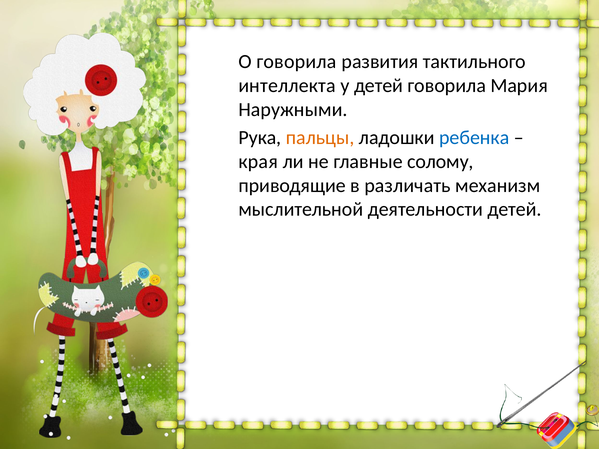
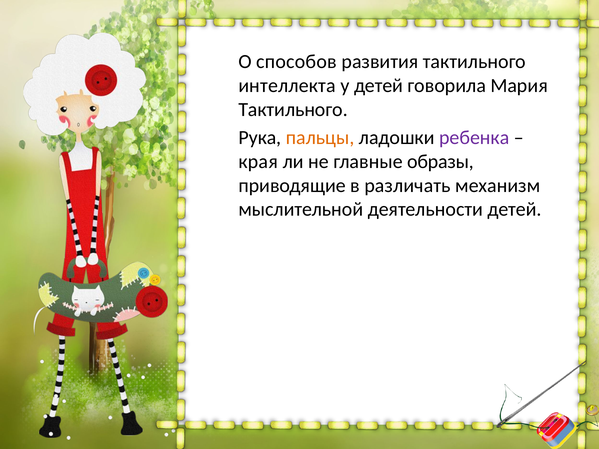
О говорила: говорила -> способов
Наружными at (293, 110): Наружными -> Тактильного
ребенка colour: blue -> purple
солому: солому -> образы
